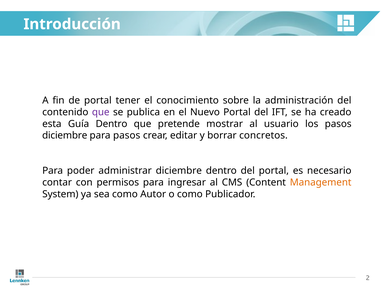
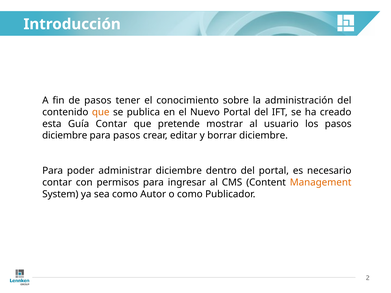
de portal: portal -> pasos
que at (101, 112) colour: purple -> orange
Guía Dentro: Dentro -> Contar
borrar concretos: concretos -> diciembre
